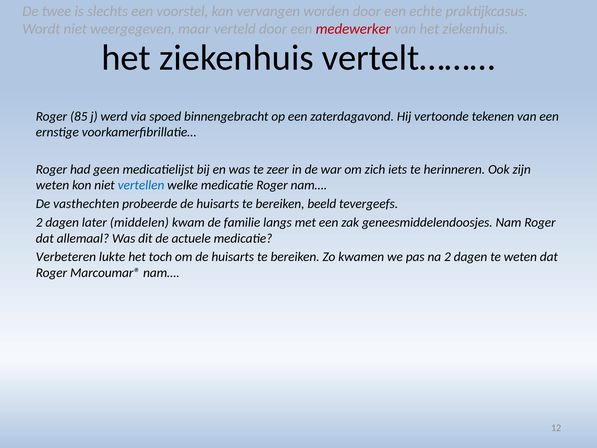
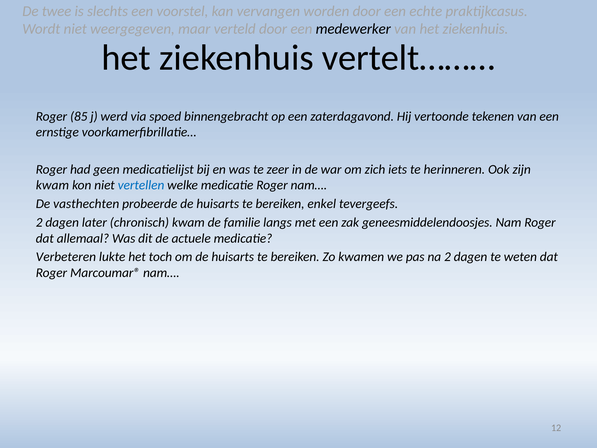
medewerker colour: red -> black
weten at (53, 185): weten -> kwam
beeld: beeld -> enkel
middelen: middelen -> chronisch
